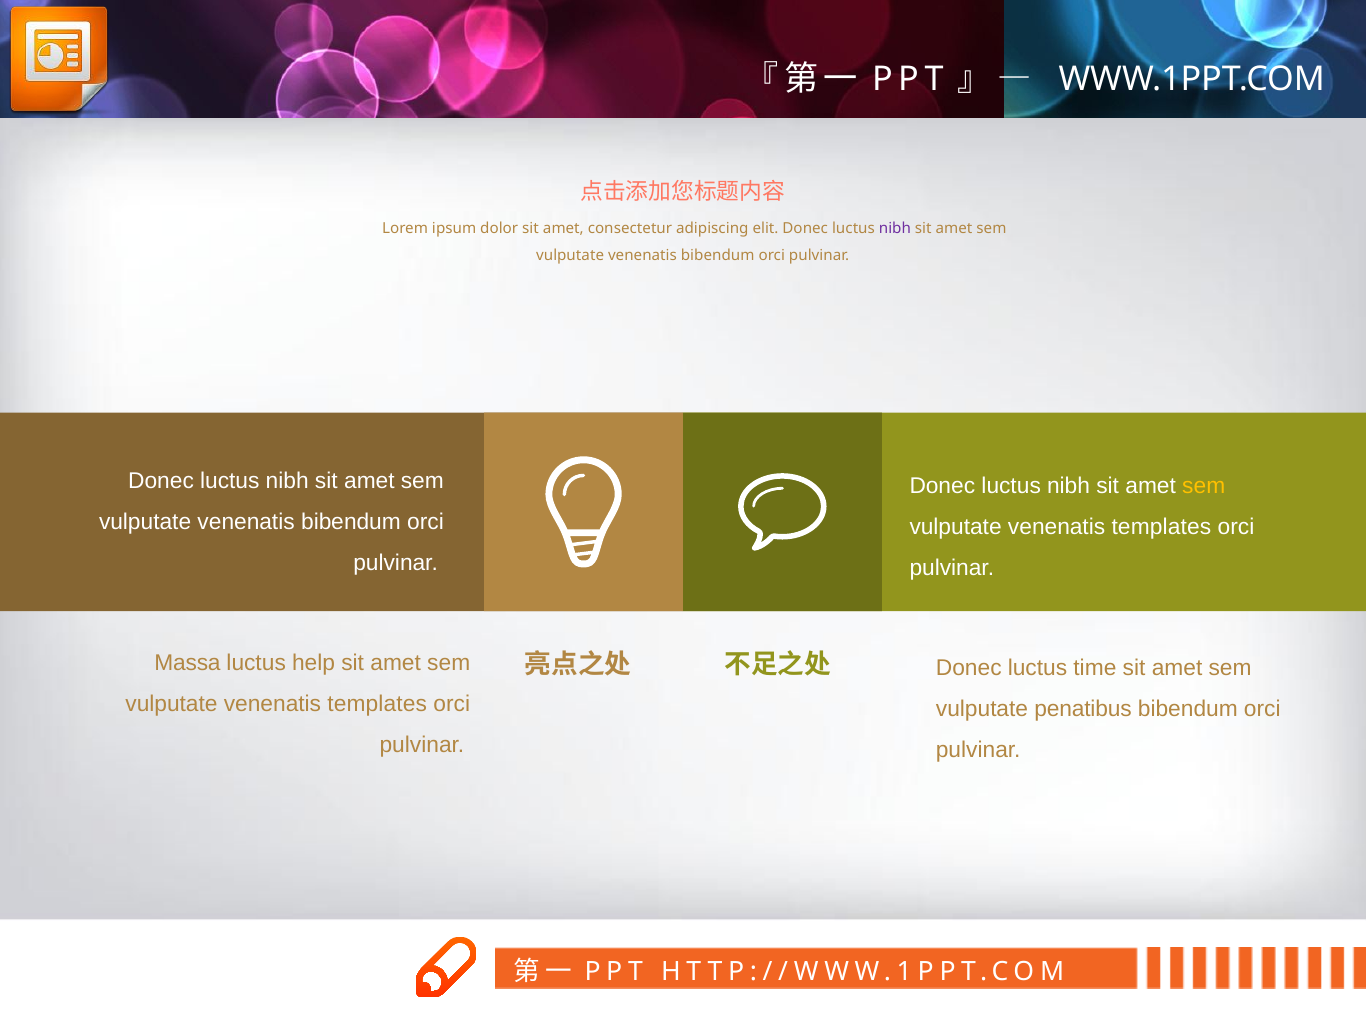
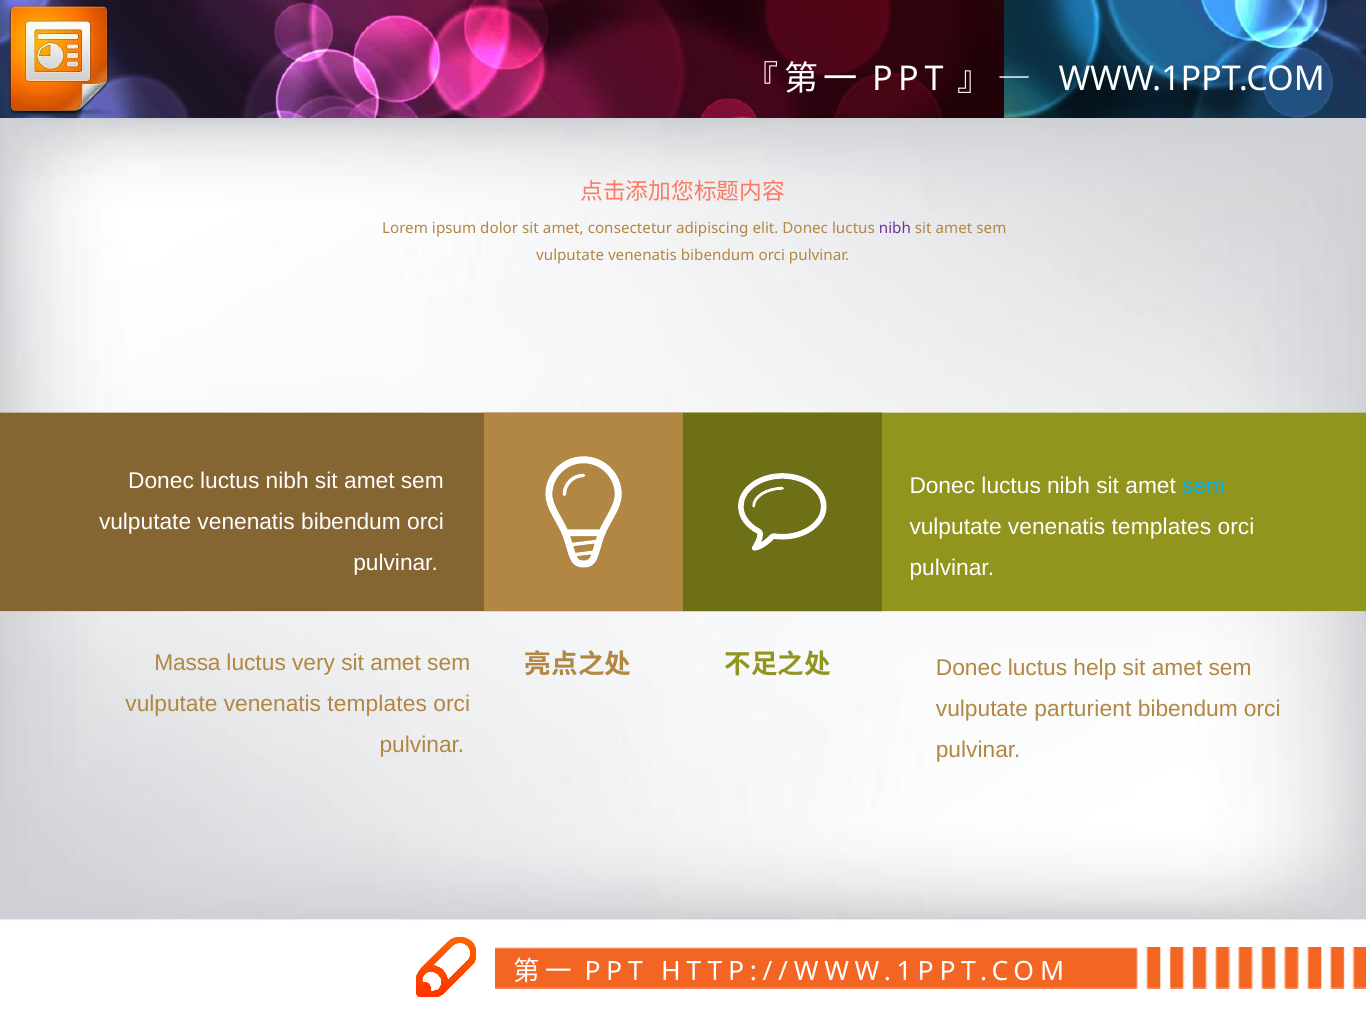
sem at (1204, 486) colour: yellow -> light blue
help: help -> very
time: time -> help
penatibus: penatibus -> parturient
